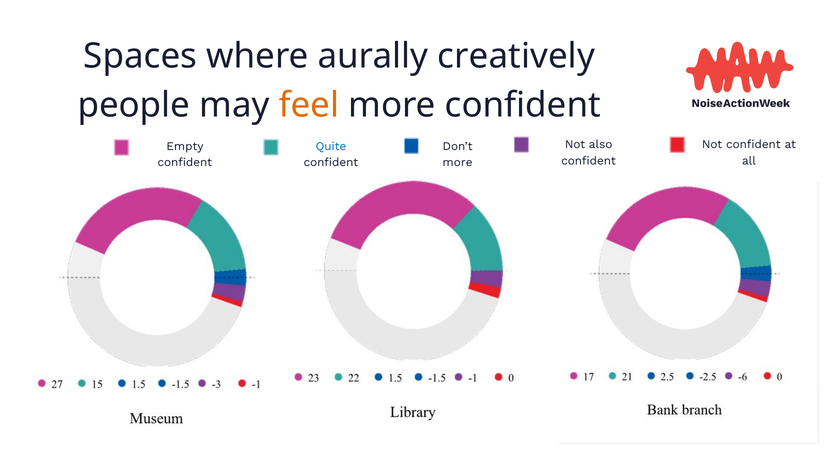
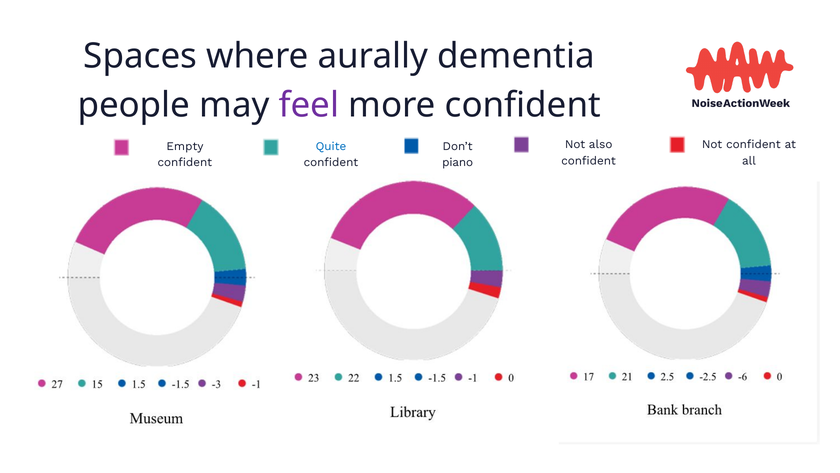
creatively: creatively -> dementia
feel colour: orange -> purple
more at (458, 162): more -> piano
